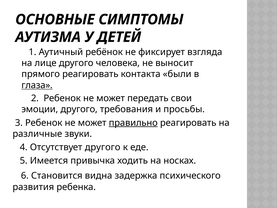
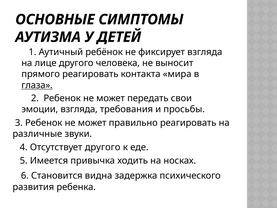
были: были -> мира
эмоции другого: другого -> взгляда
правильно underline: present -> none
